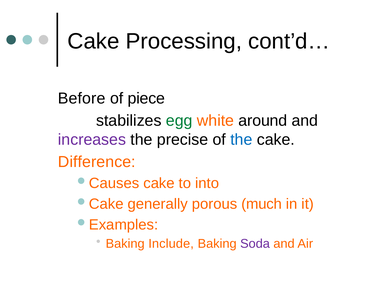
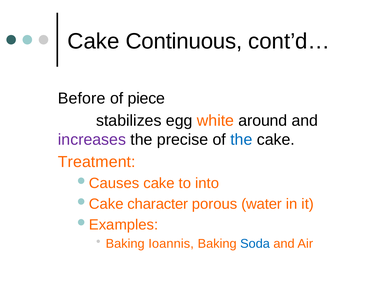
Processing: Processing -> Continuous
egg colour: green -> black
Difference: Difference -> Treatment
generally: generally -> character
much: much -> water
Include: Include -> Ioannis
Soda colour: purple -> blue
